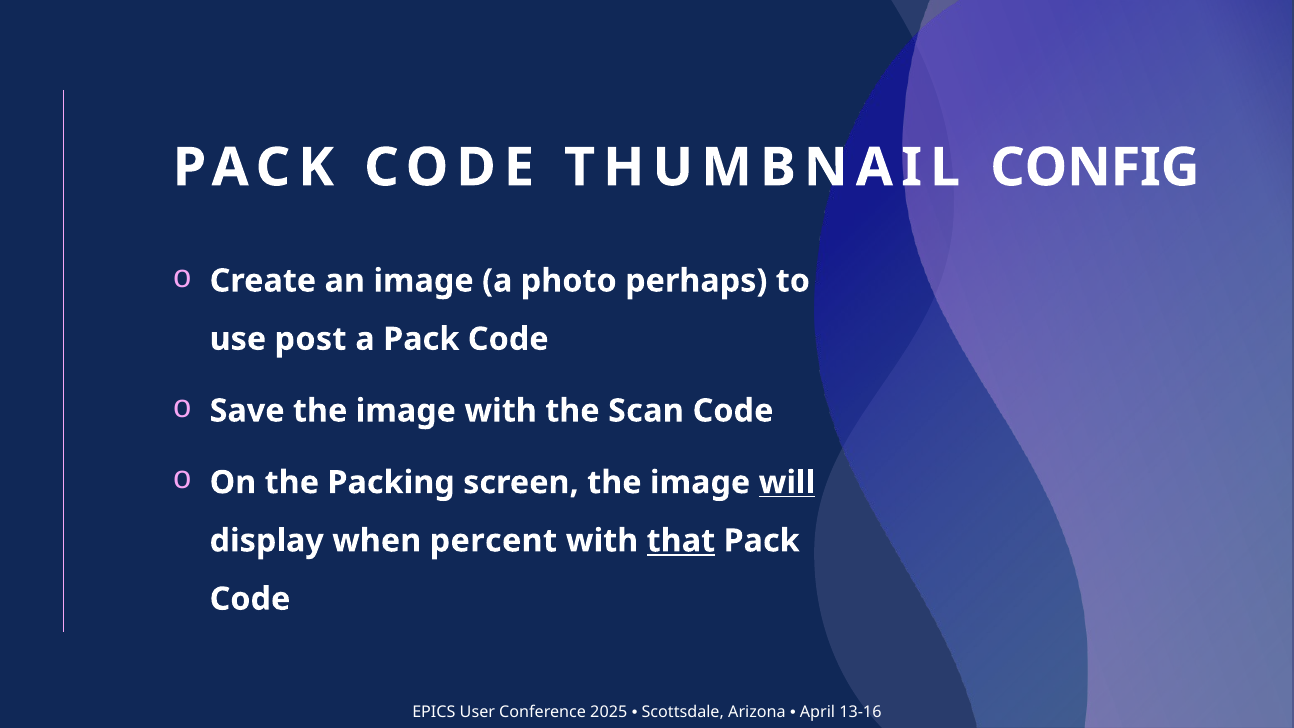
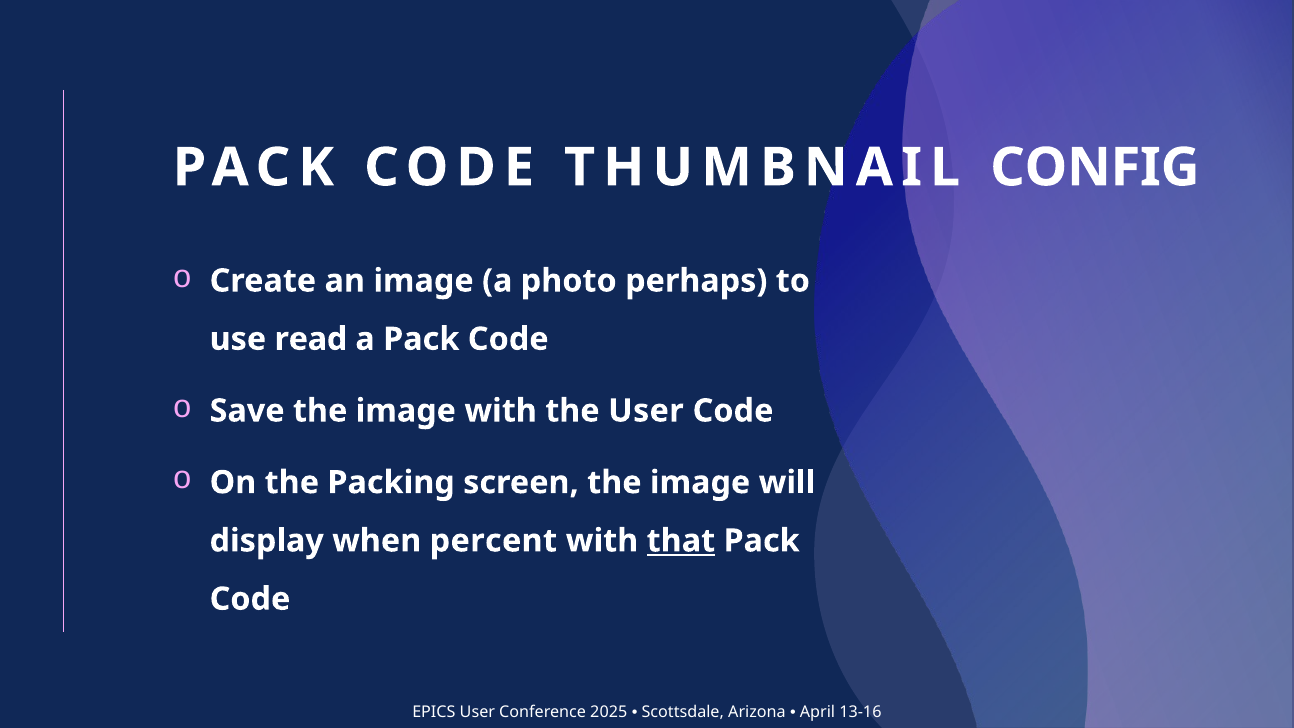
post: post -> read
the Scan: Scan -> User
will underline: present -> none
